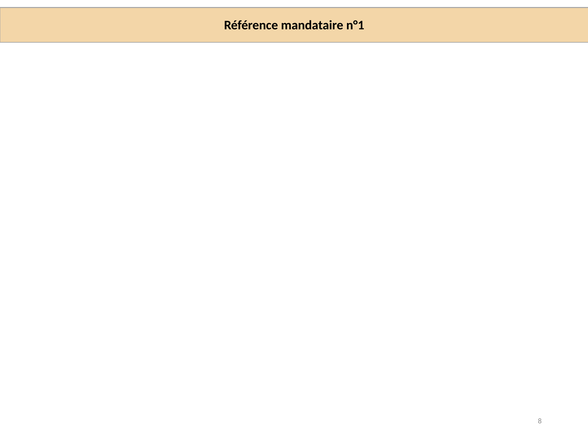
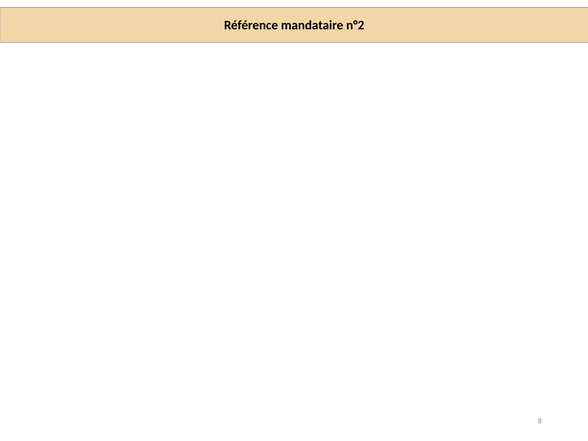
n°1: n°1 -> n°2
